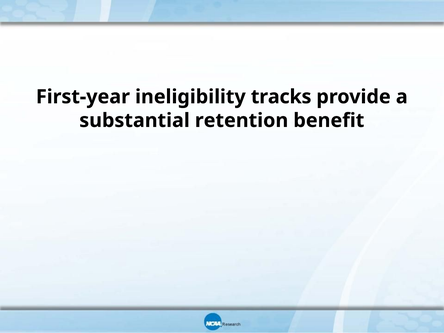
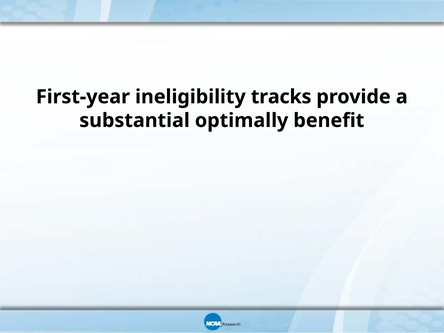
retention: retention -> optimally
